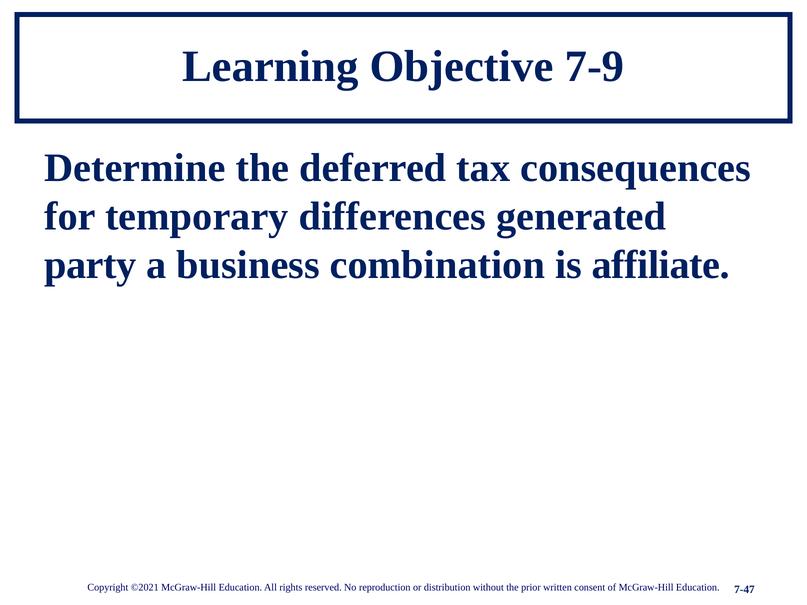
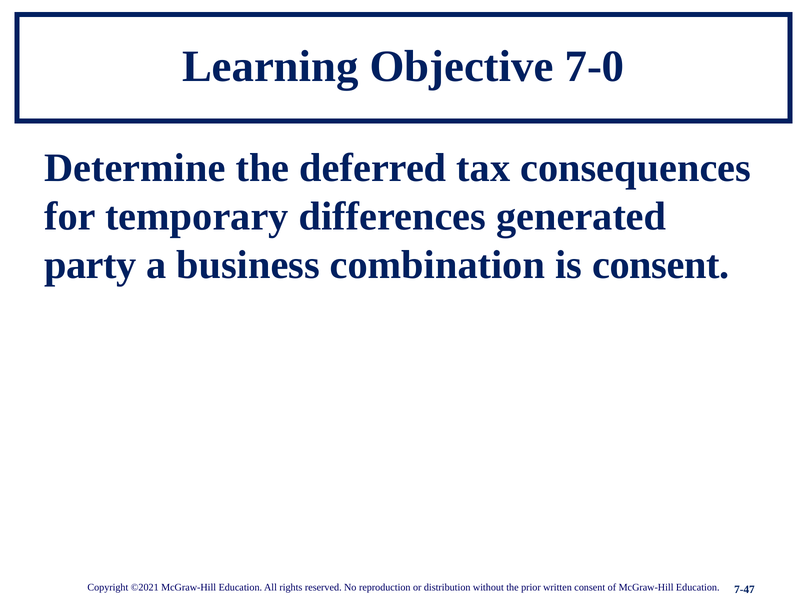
7-9: 7-9 -> 7-0
is affiliate: affiliate -> consent
